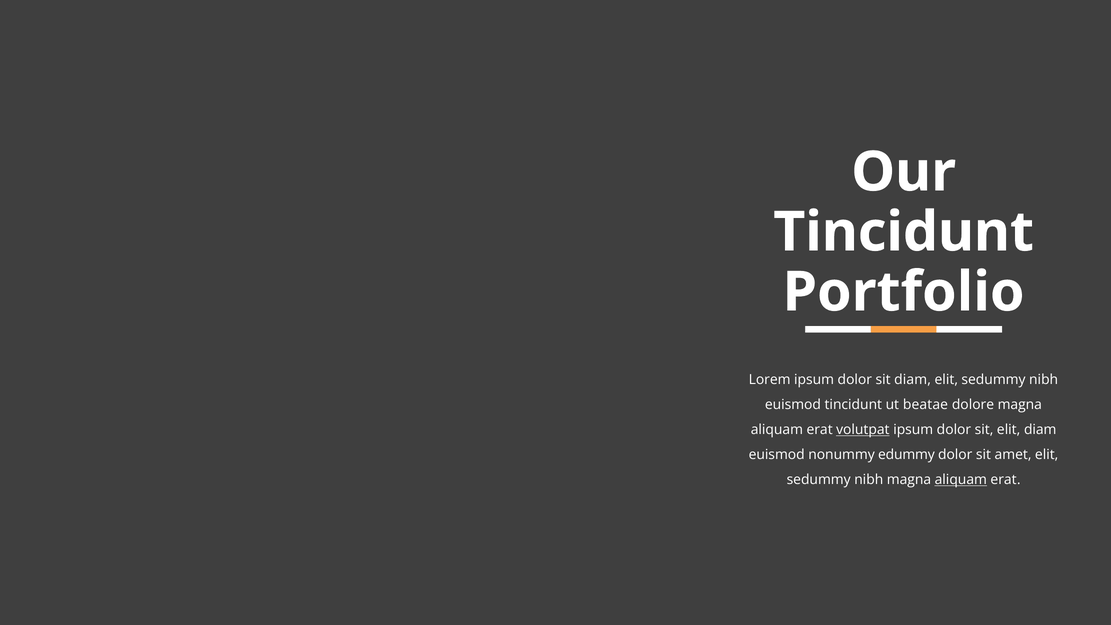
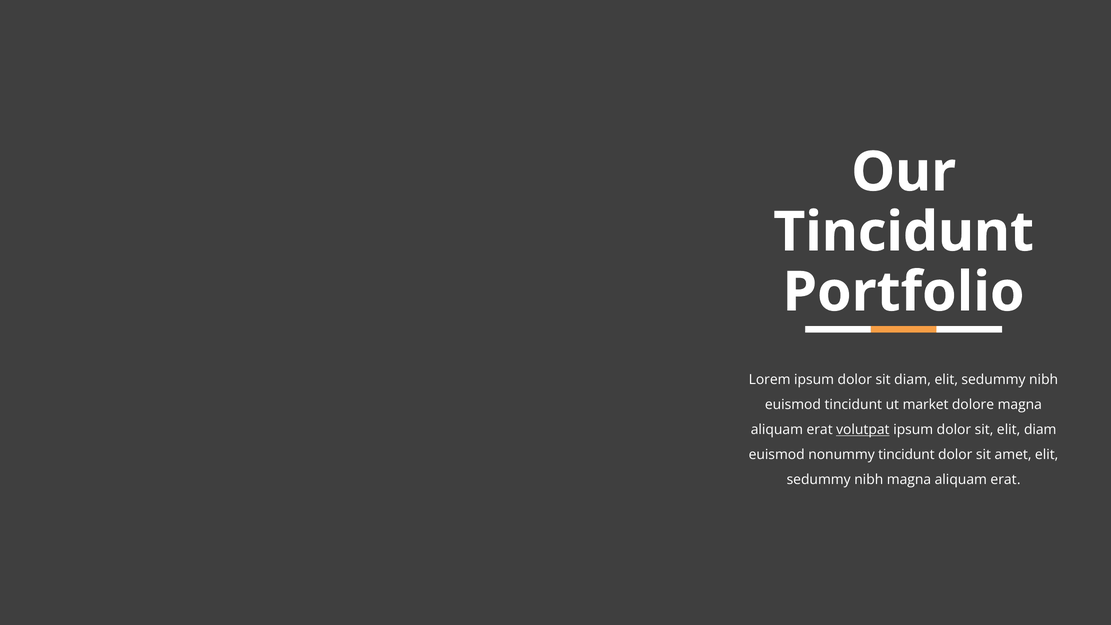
beatae: beatae -> market
nonummy edummy: edummy -> tincidunt
aliquam at (961, 480) underline: present -> none
